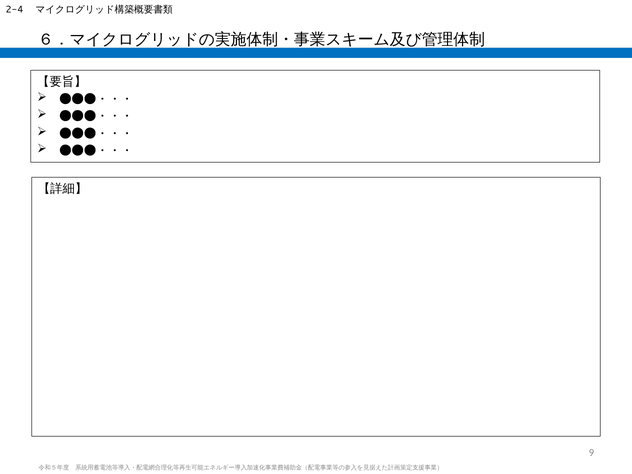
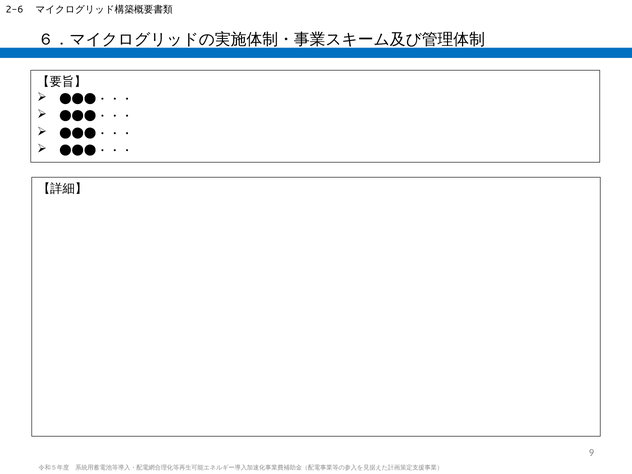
2-4: 2-4 -> 2-6
